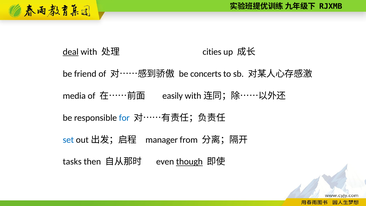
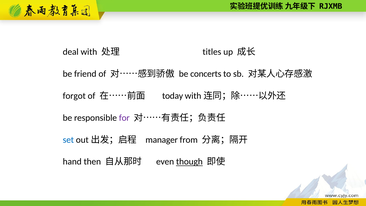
deal underline: present -> none
cities: cities -> titles
media: media -> forgot
easily: easily -> today
for colour: blue -> purple
tasks: tasks -> hand
